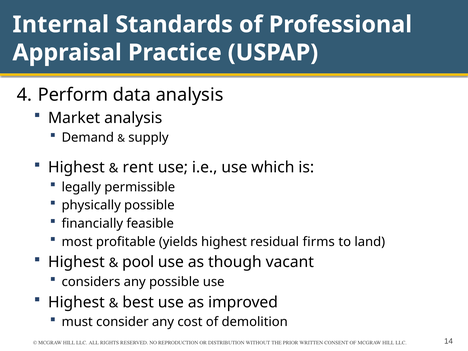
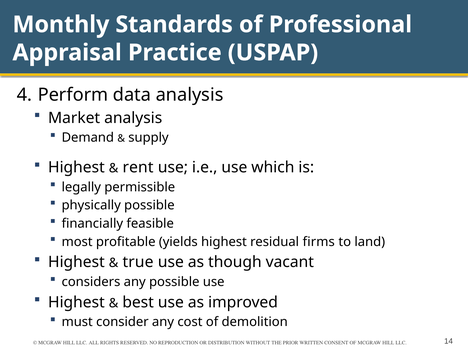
Internal: Internal -> Monthly
pool: pool -> true
